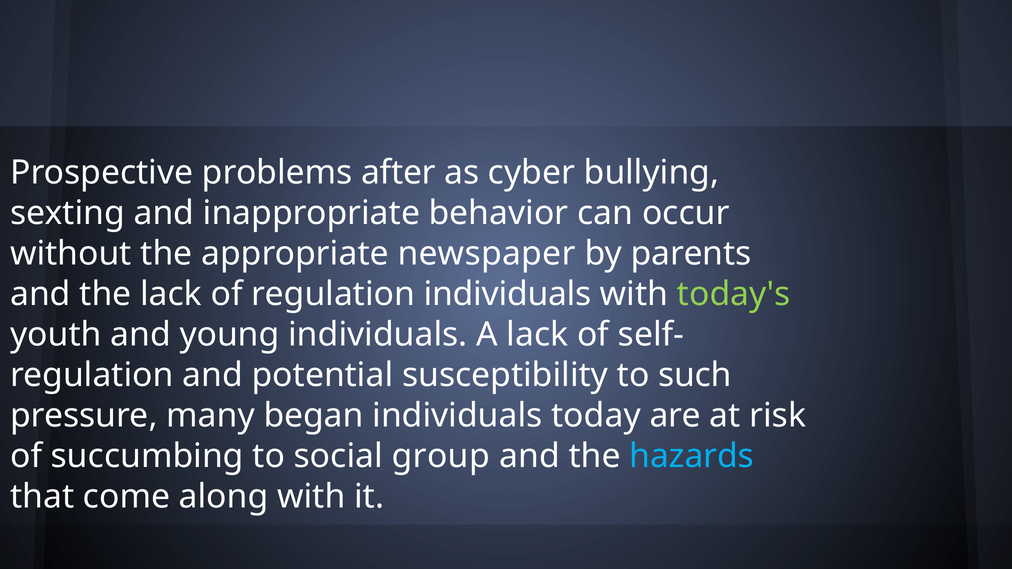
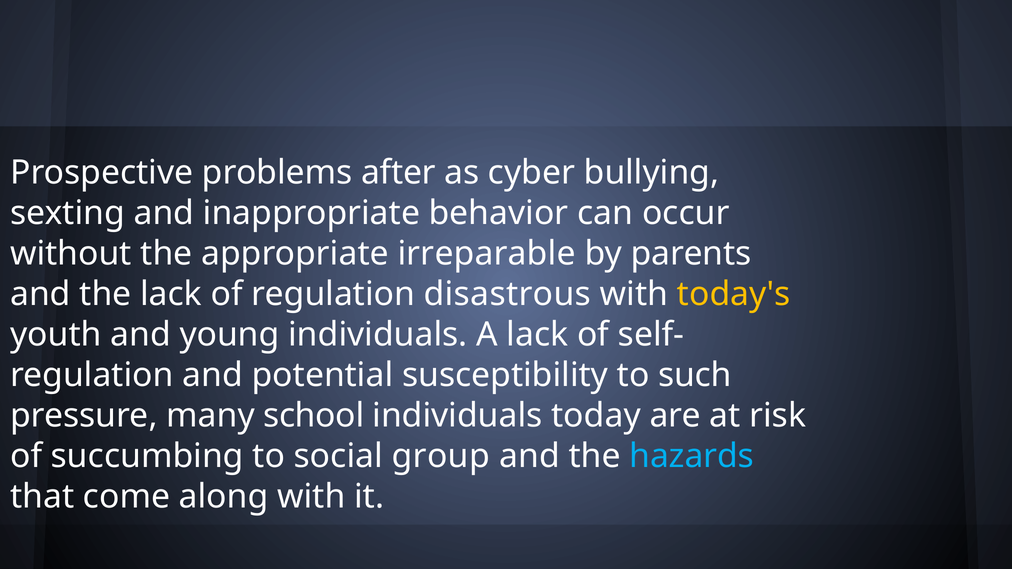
newspaper: newspaper -> irreparable
regulation individuals: individuals -> disastrous
today's colour: light green -> yellow
began: began -> school
